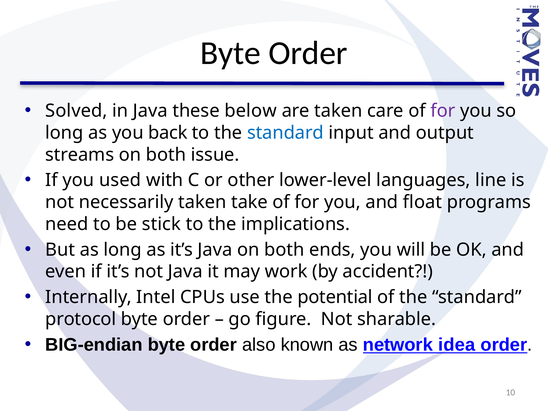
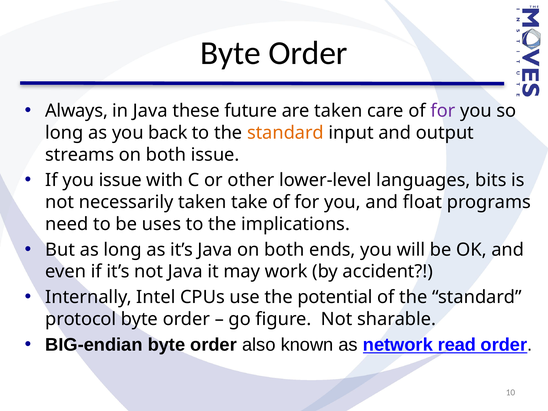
Solved: Solved -> Always
below: below -> future
standard at (285, 133) colour: blue -> orange
you used: used -> issue
line: line -> bits
stick: stick -> uses
idea: idea -> read
